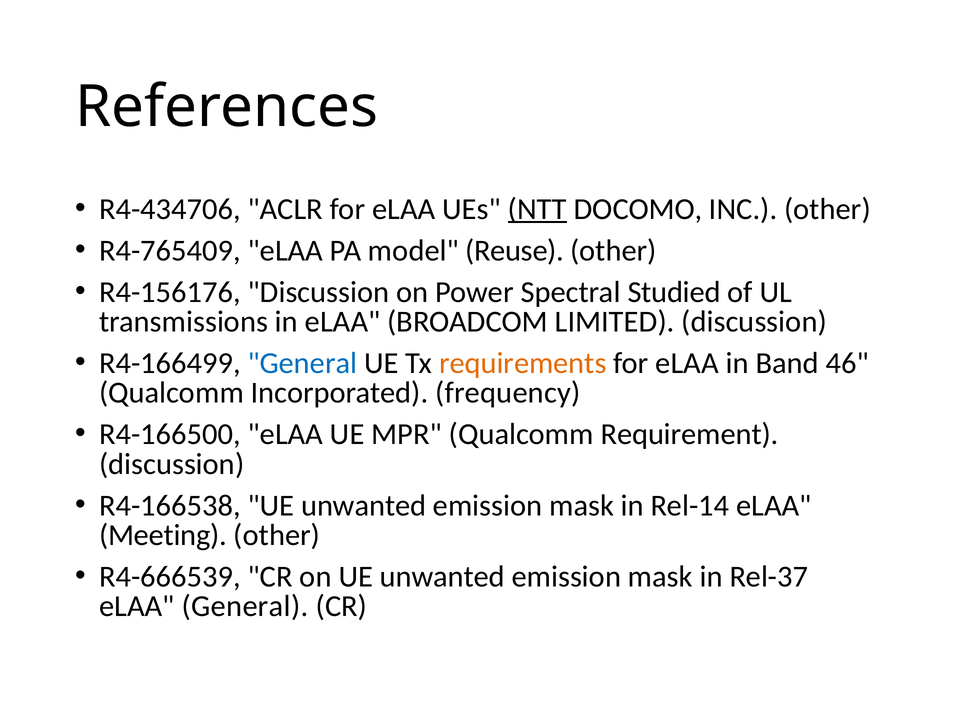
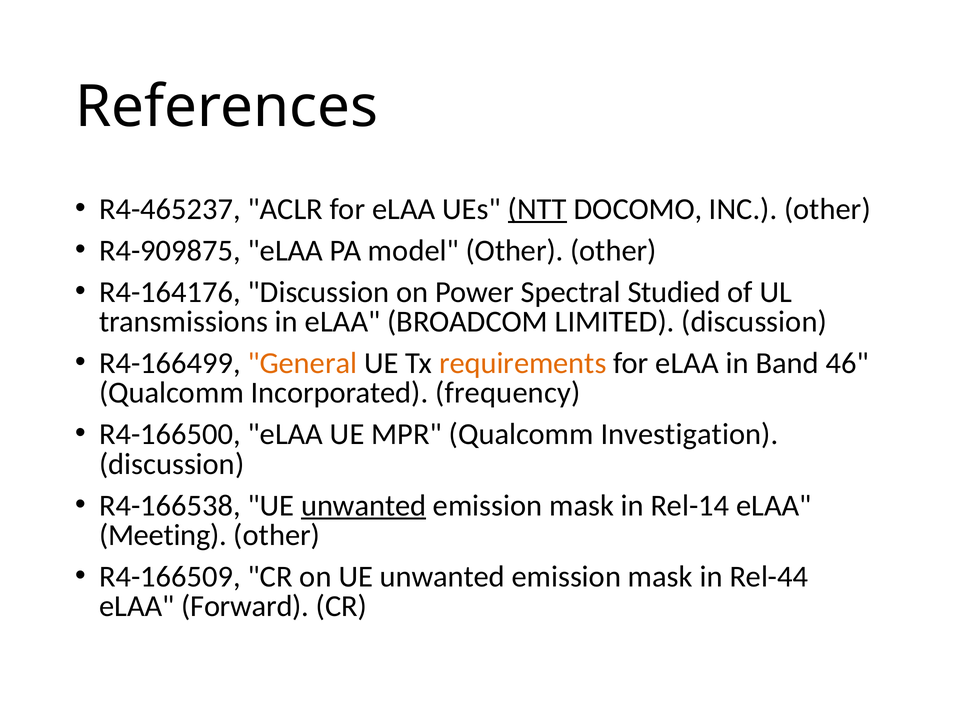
R4-434706: R4-434706 -> R4-465237
R4-765409: R4-765409 -> R4-909875
model Reuse: Reuse -> Other
R4-156176: R4-156176 -> R4-164176
General at (302, 363) colour: blue -> orange
Requirement: Requirement -> Investigation
unwanted at (364, 506) underline: none -> present
R4-666539: R4-666539 -> R4-166509
Rel-37: Rel-37 -> Rel-44
eLAA General: General -> Forward
